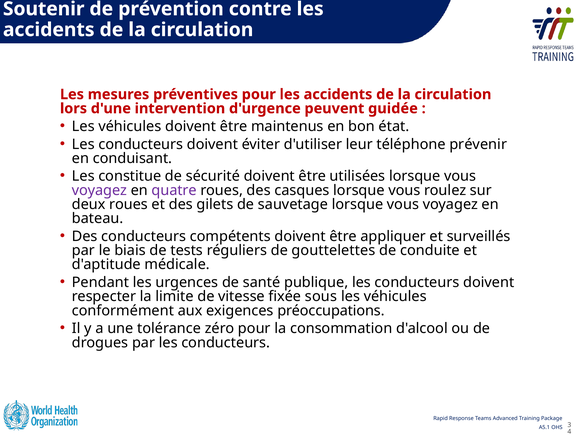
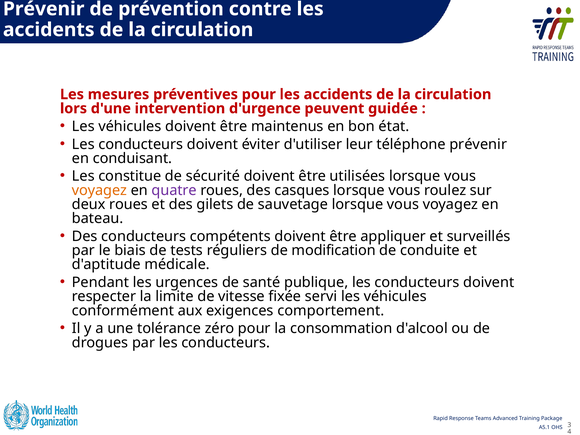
Soutenir at (44, 9): Soutenir -> Prévenir
voyagez at (99, 190) colour: purple -> orange
gouttelettes: gouttelettes -> modification
sous: sous -> servi
préoccupations: préoccupations -> comportement
